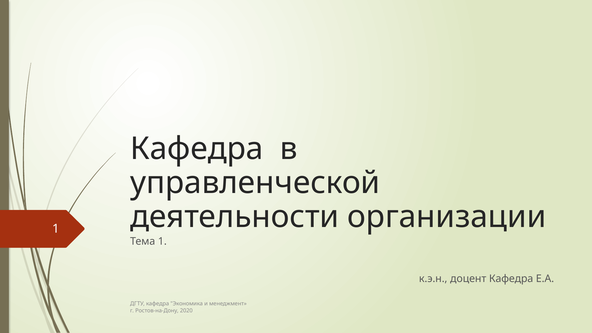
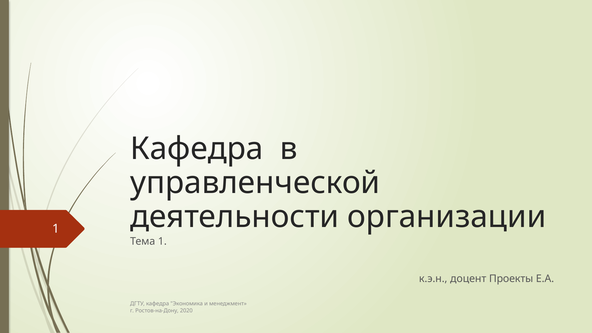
доцент Кафедра: Кафедра -> Проекты
